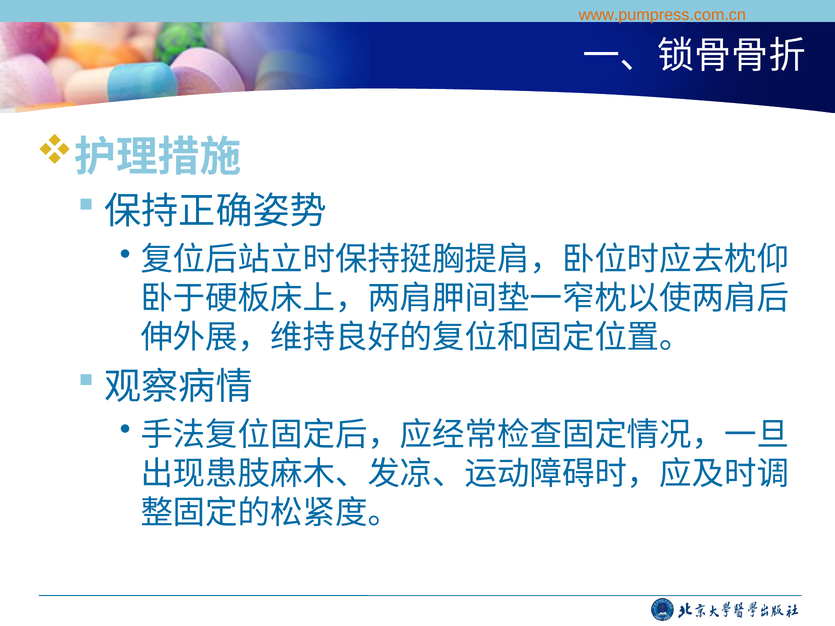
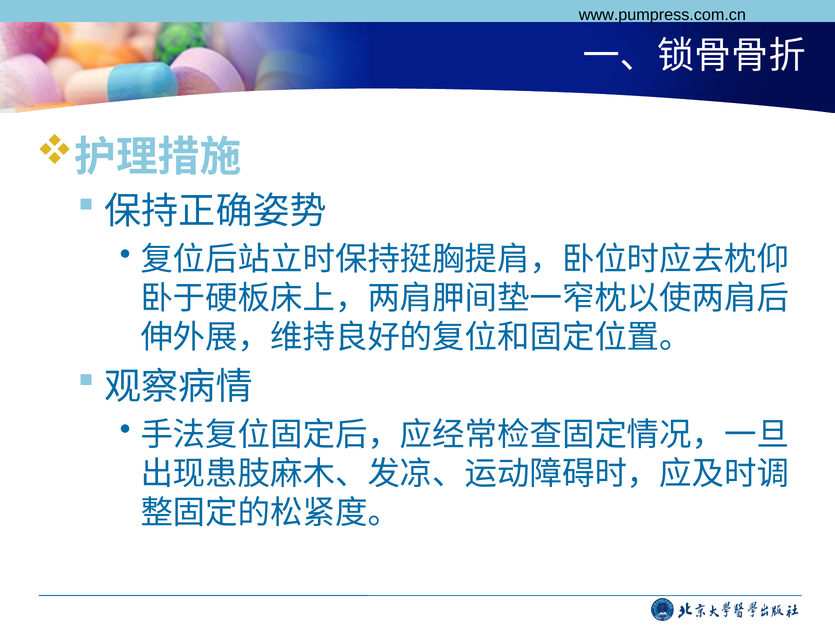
www.pumpress.com.cn colour: orange -> black
